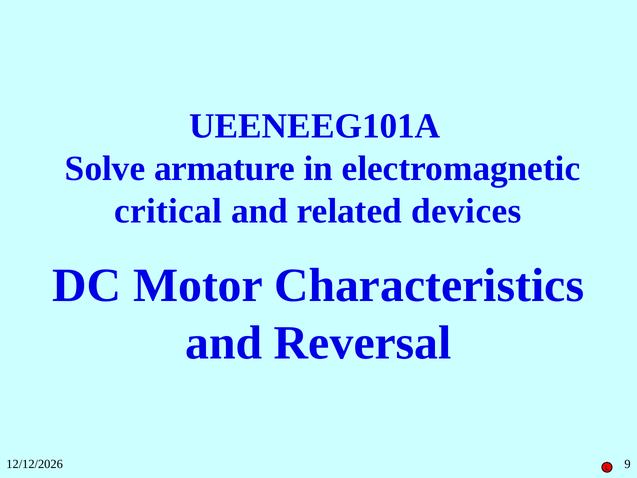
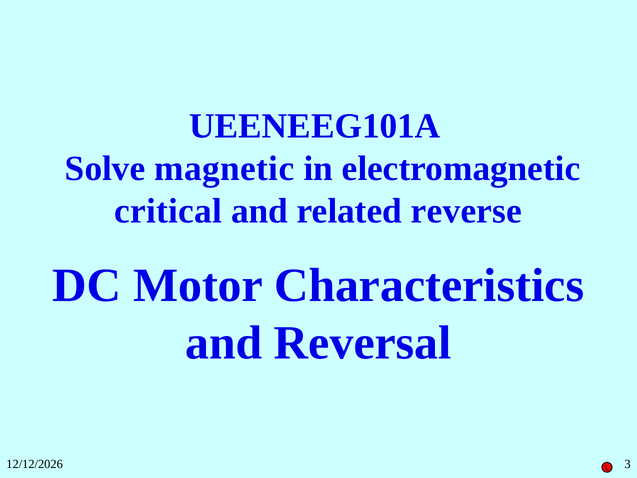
armature: armature -> magnetic
devices: devices -> reverse
9: 9 -> 3
